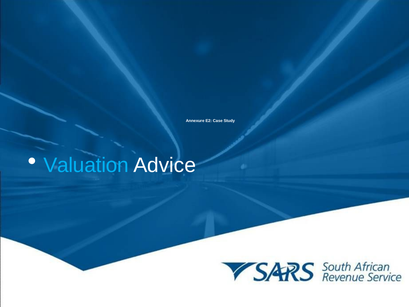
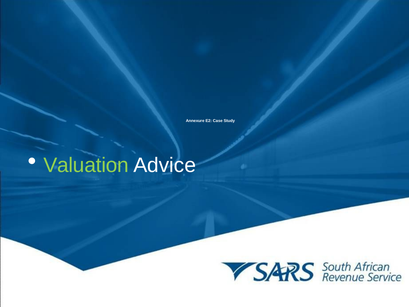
Valuation colour: light blue -> light green
